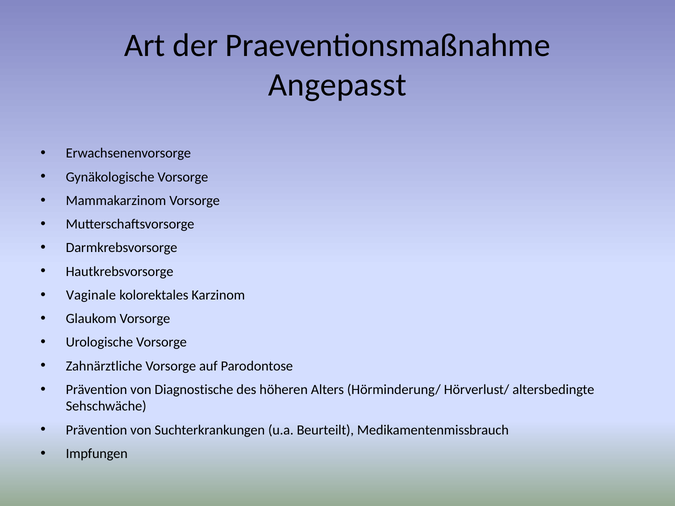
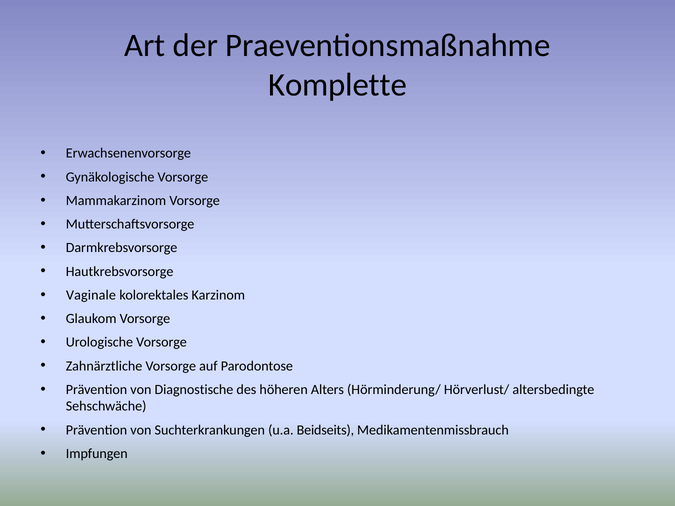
Angepasst: Angepasst -> Komplette
Beurteilt: Beurteilt -> Beidseits
